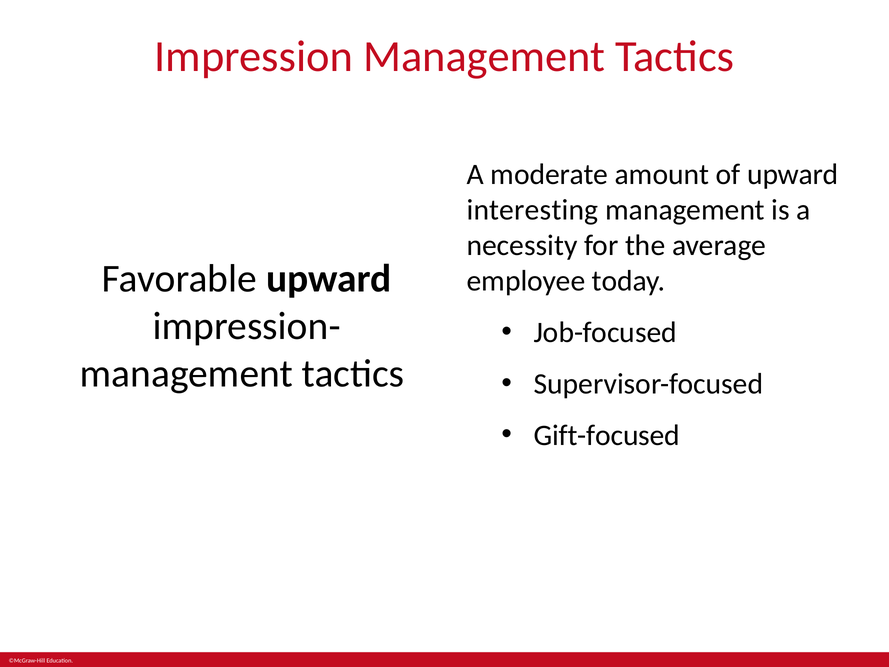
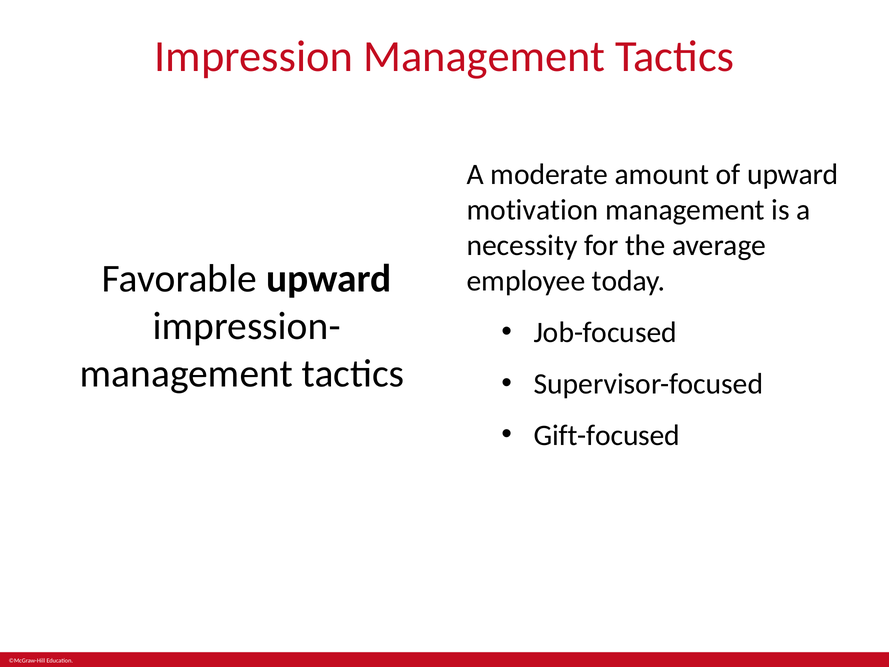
interesting: interesting -> motivation
